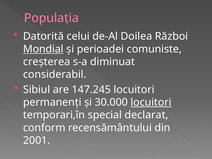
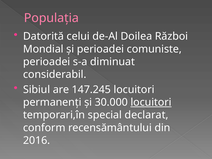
Mondial underline: present -> none
creșterea at (47, 62): creșterea -> perioadei
2001: 2001 -> 2016
